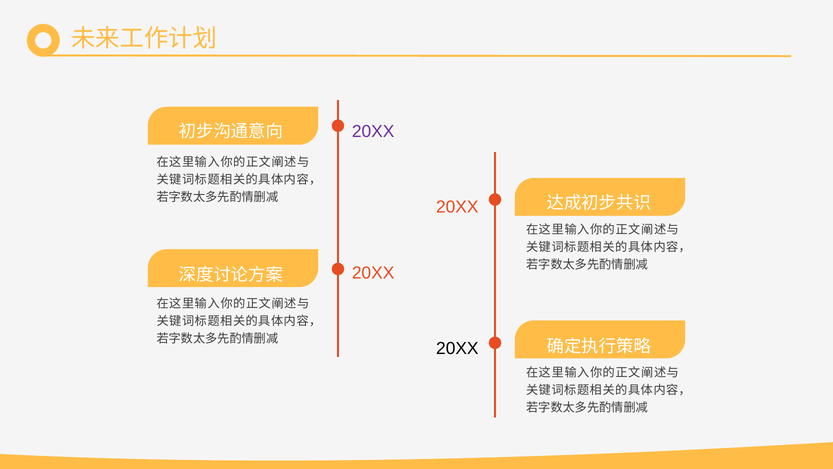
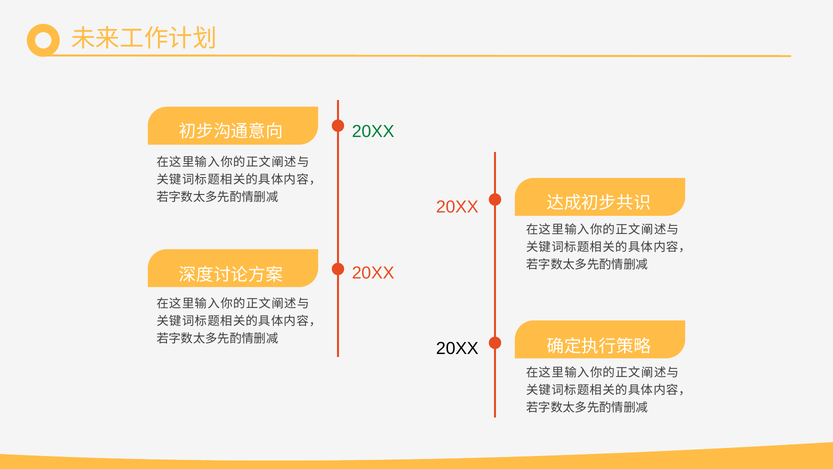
20XX at (373, 131) colour: purple -> green
